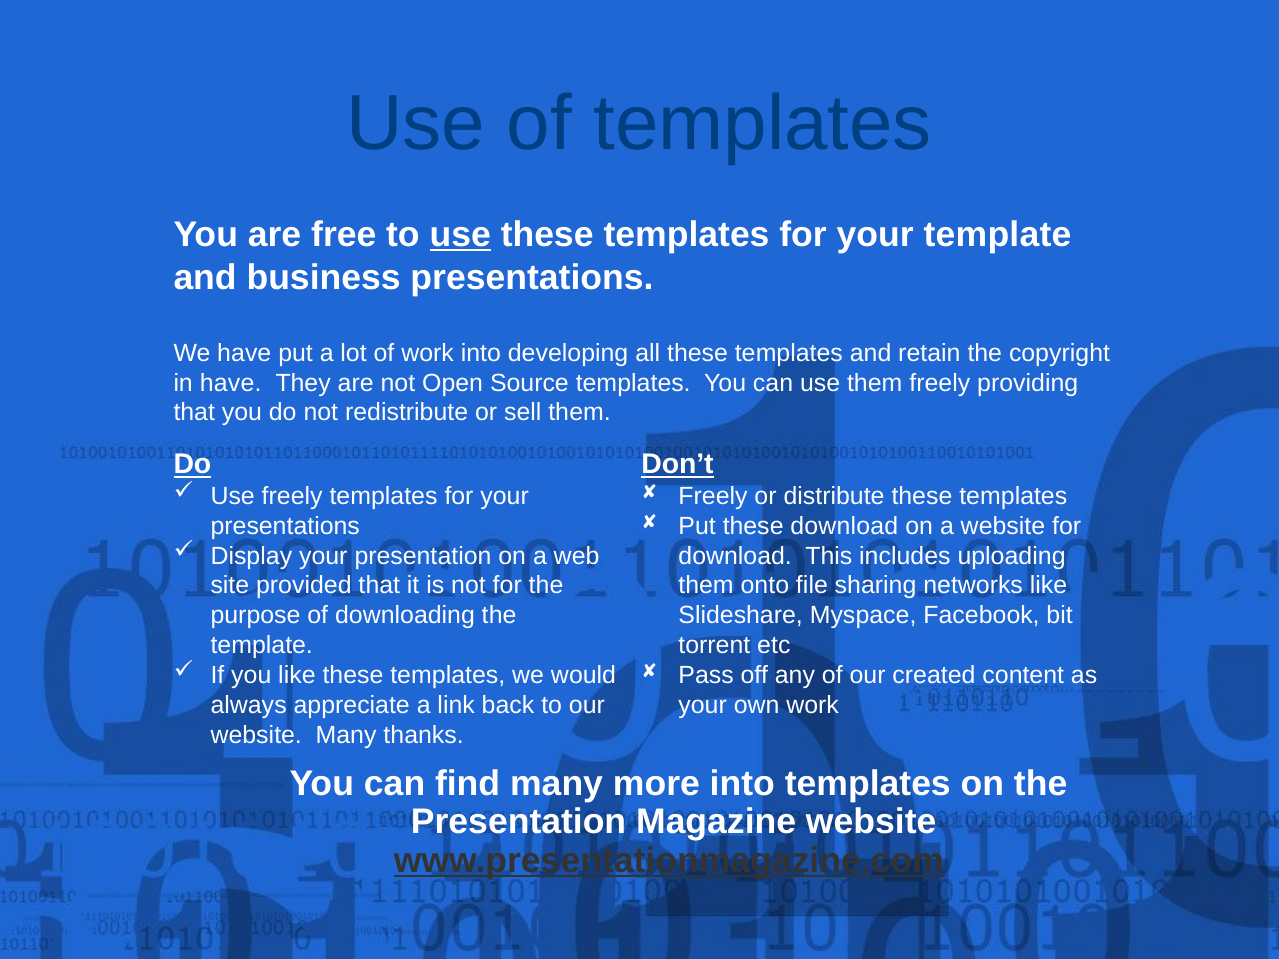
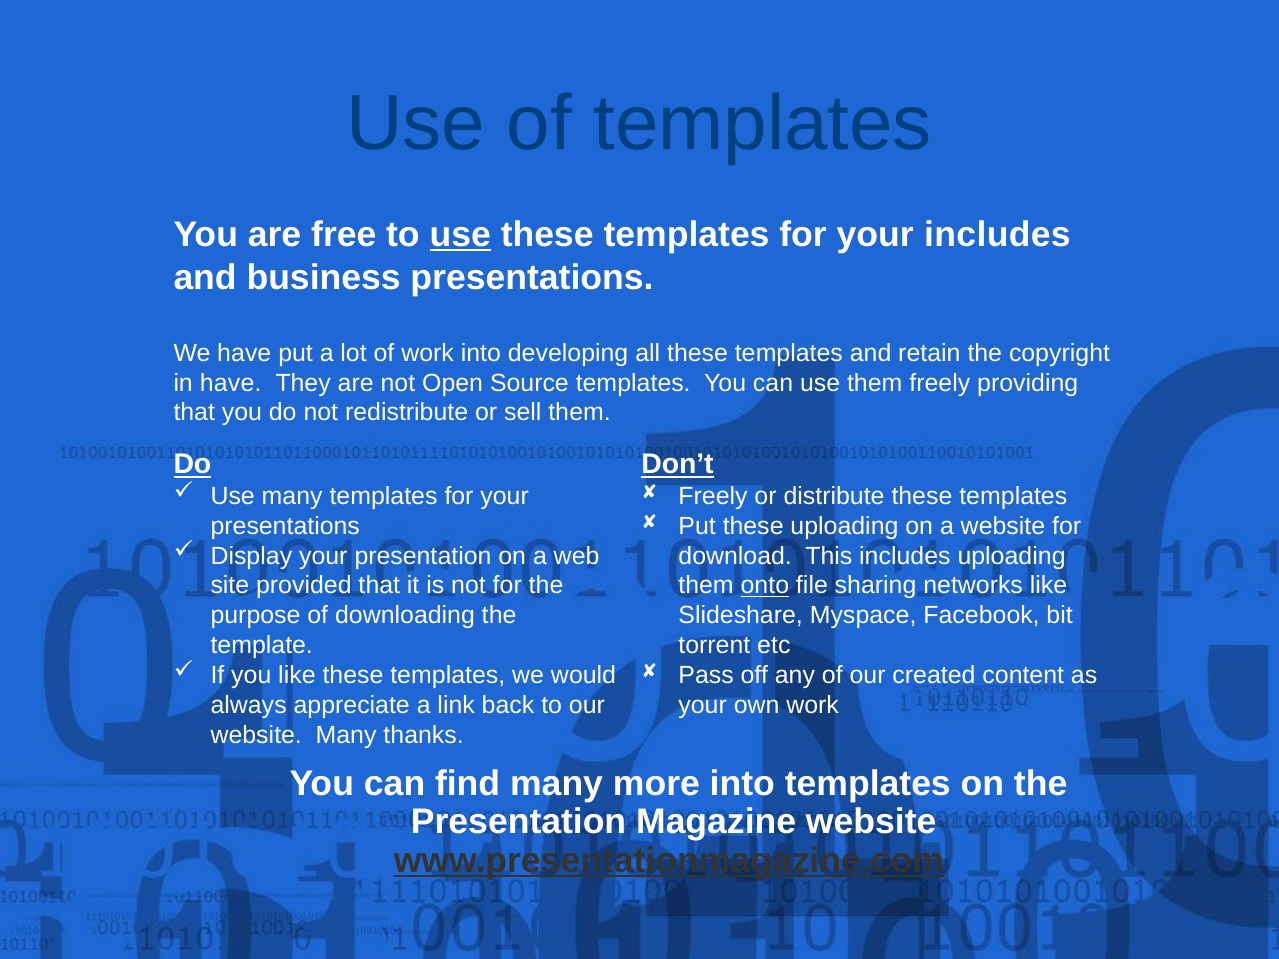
your template: template -> includes
Use freely: freely -> many
these download: download -> uploading
onto underline: none -> present
